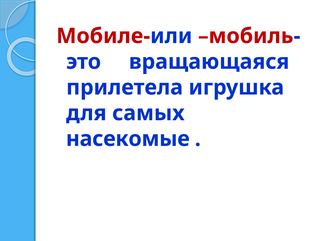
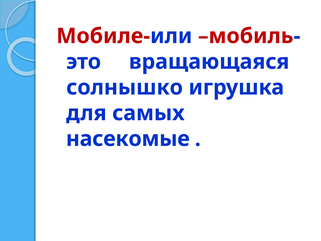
прилетела: прилетела -> солнышко
